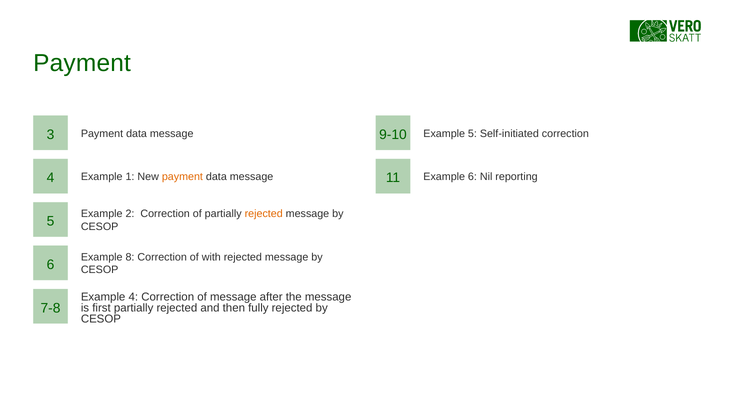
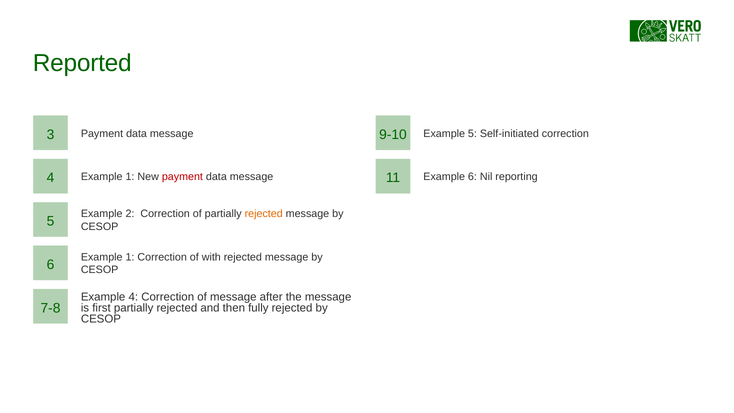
Payment at (82, 63): Payment -> Reported
payment at (182, 177) colour: orange -> red
8 at (130, 257): 8 -> 1
